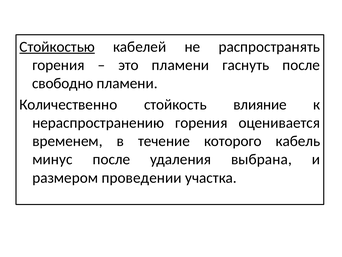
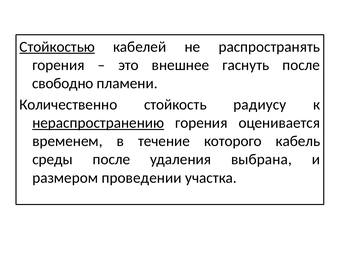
это пламени: пламени -> внешнее
влияние: влияние -> радиусу
нераспространению underline: none -> present
минус: минус -> среды
